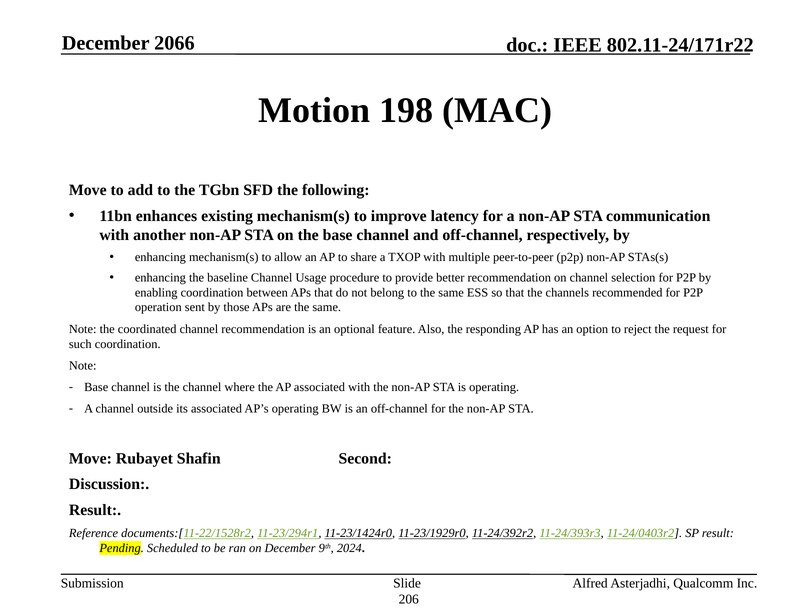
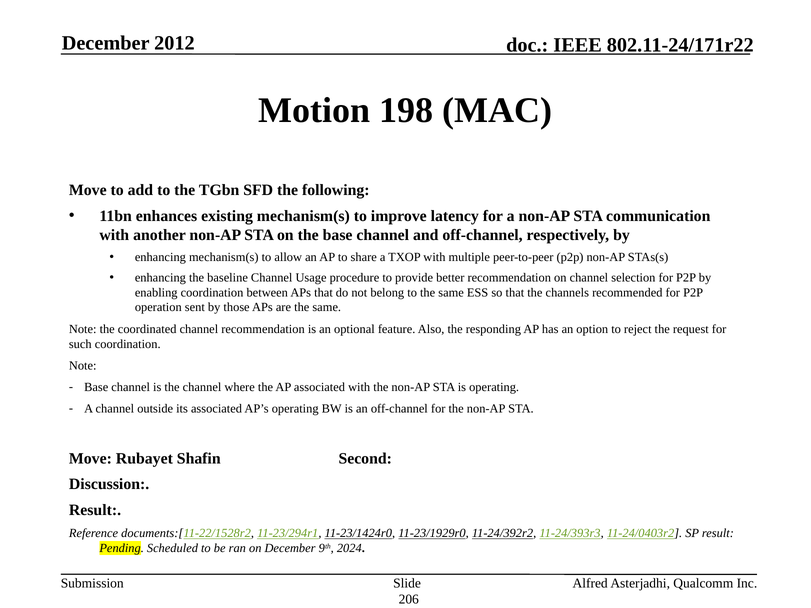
2066: 2066 -> 2012
